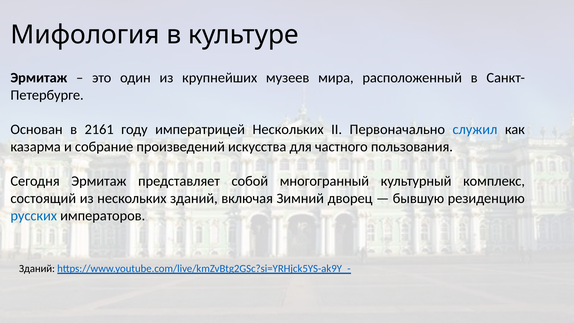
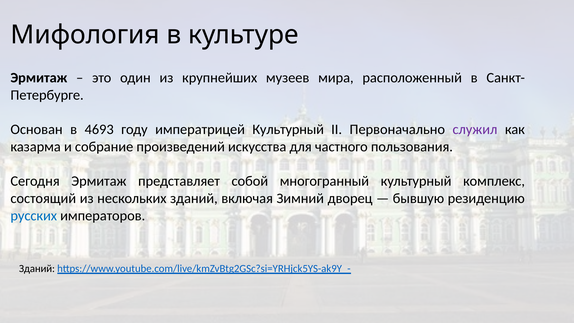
2161: 2161 -> 4693
императрицей Нескольких: Нескольких -> Культурный
служил colour: blue -> purple
